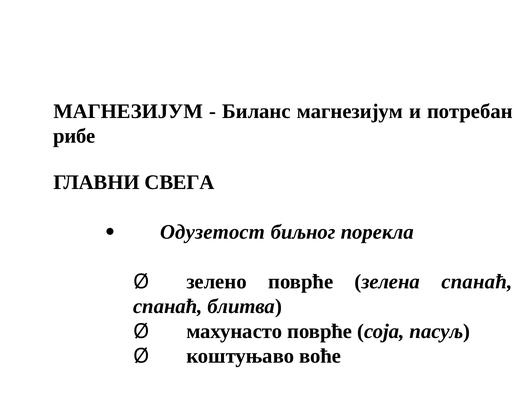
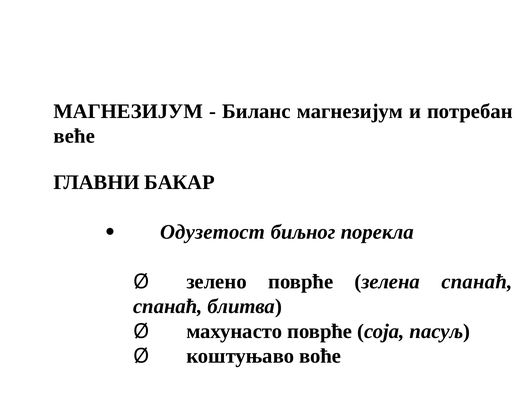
рибе: рибе -> веће
СВЕГА: СВЕГА -> БАКАР
